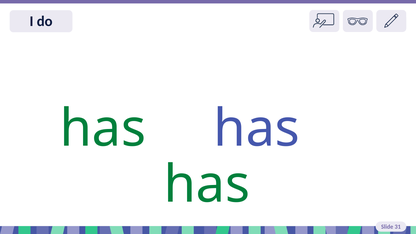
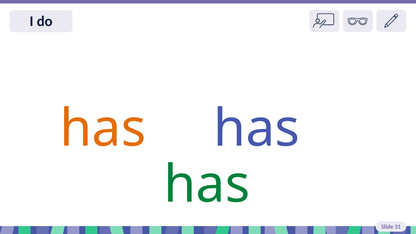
has at (103, 129) colour: green -> orange
